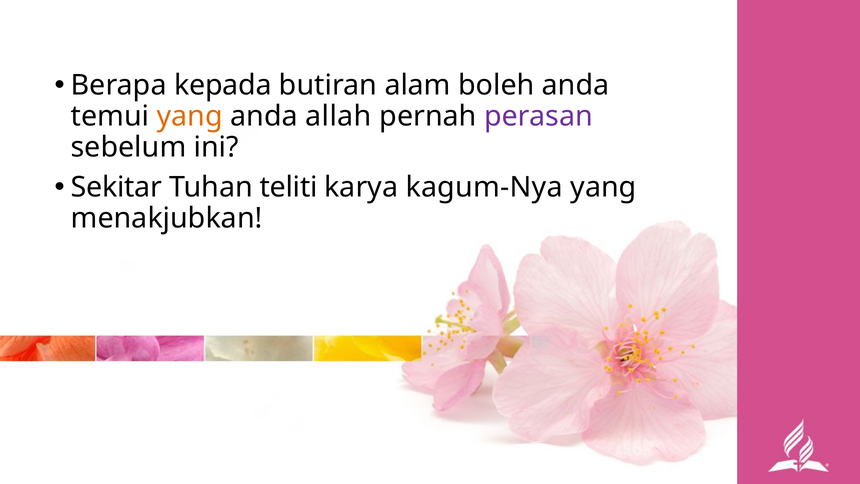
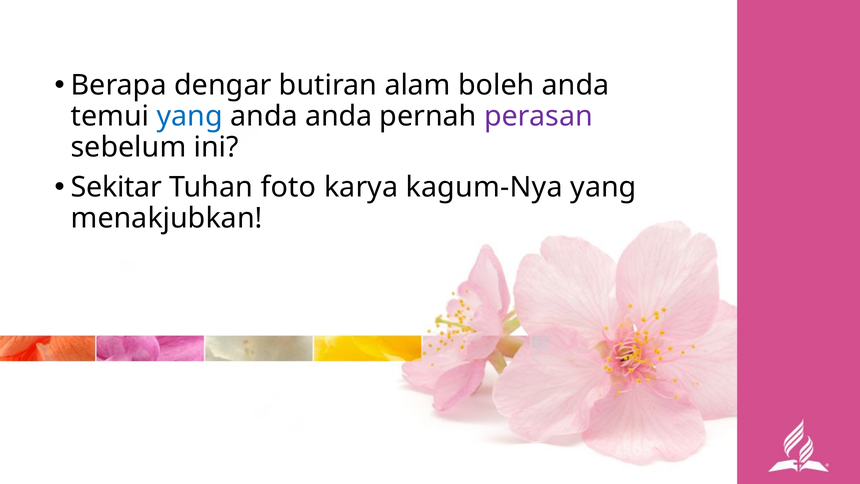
kepada: kepada -> dengar
yang at (190, 116) colour: orange -> blue
anda allah: allah -> anda
teliti: teliti -> foto
